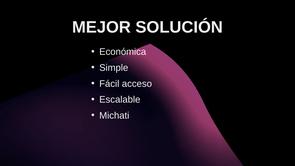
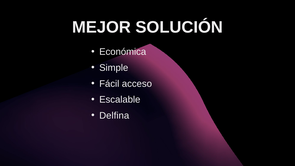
Michati: Michati -> Delfina
